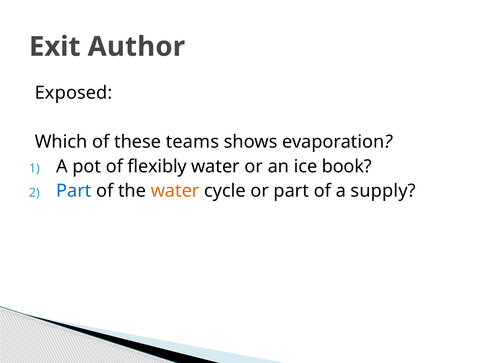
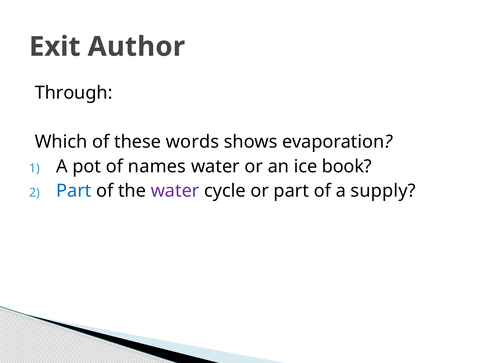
Exposed: Exposed -> Through
teams: teams -> words
flexibly: flexibly -> names
water at (175, 191) colour: orange -> purple
